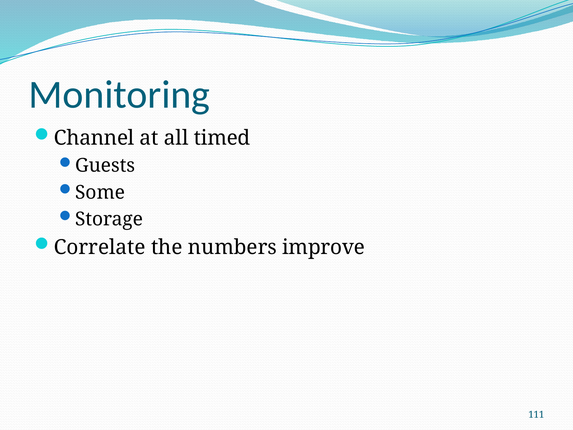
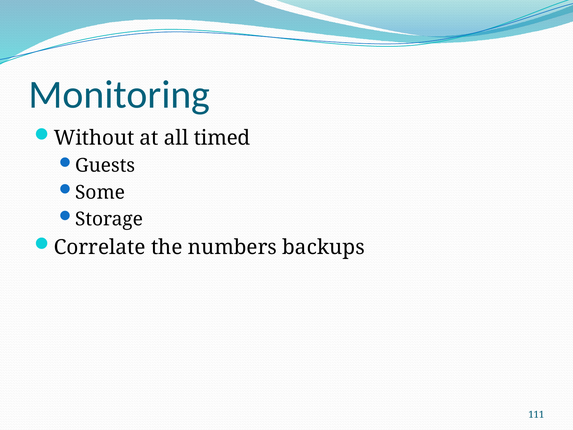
Channel: Channel -> Without
improve: improve -> backups
